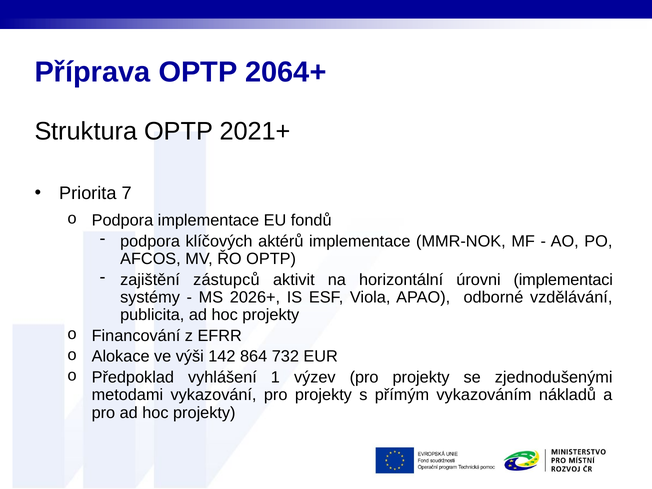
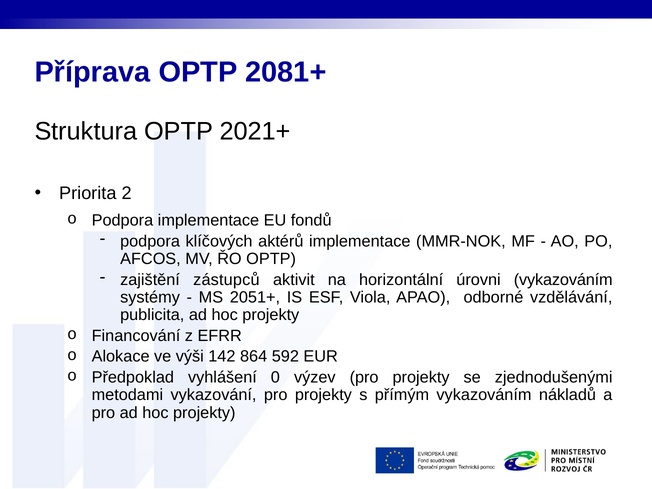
2064+: 2064+ -> 2081+
7: 7 -> 2
úrovni implementaci: implementaci -> vykazováním
2026+: 2026+ -> 2051+
732: 732 -> 592
1: 1 -> 0
